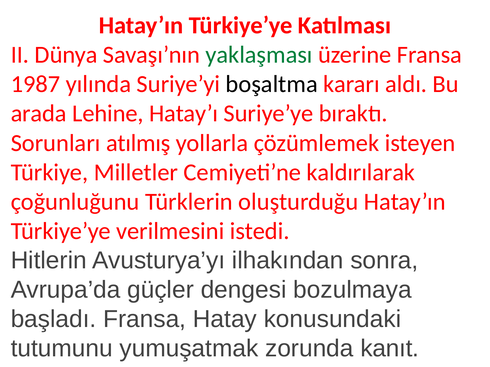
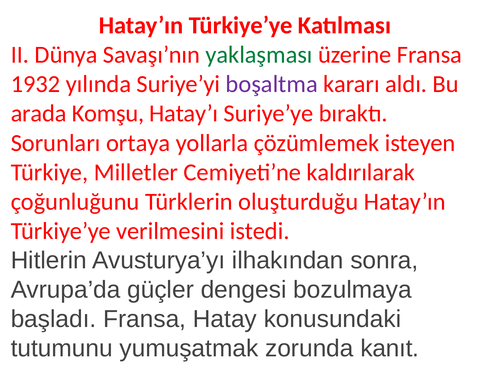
1987: 1987 -> 1932
boşaltma colour: black -> purple
Lehine: Lehine -> Komşu
atılmış: atılmış -> ortaya
